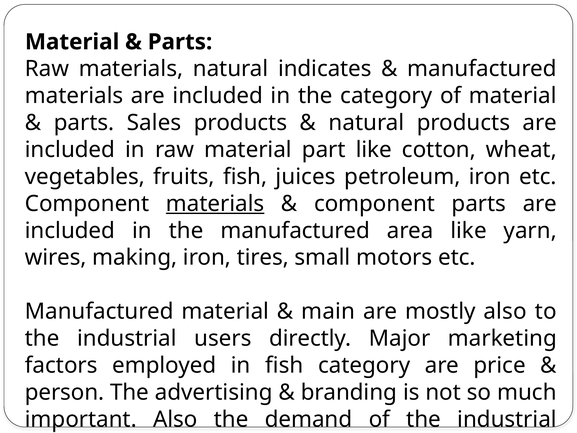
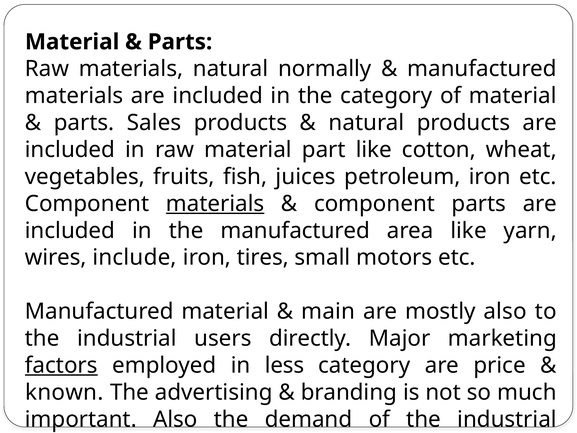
indicates: indicates -> normally
making: making -> include
factors underline: none -> present
in fish: fish -> less
person: person -> known
